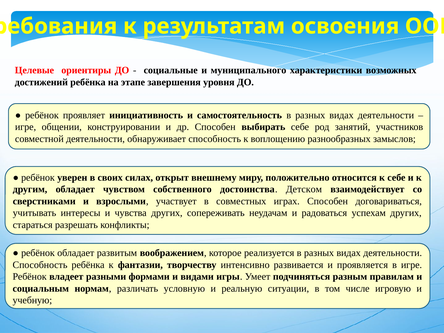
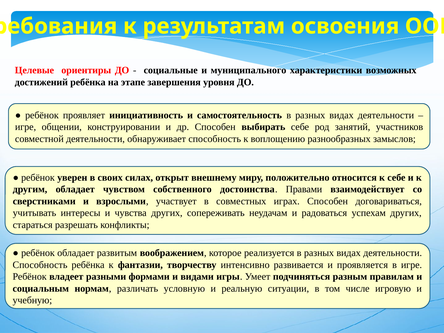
Детском: Детском -> Правами
